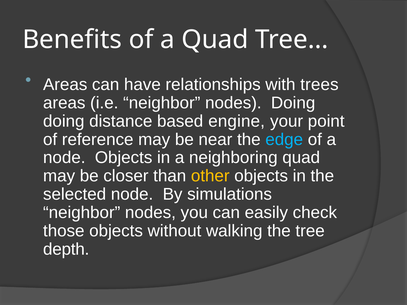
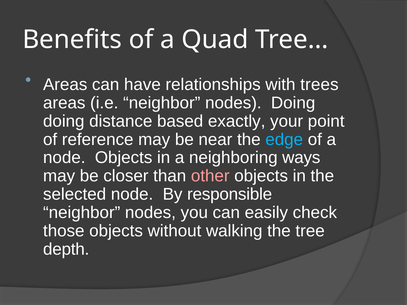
engine: engine -> exactly
neighboring quad: quad -> ways
other colour: yellow -> pink
simulations: simulations -> responsible
